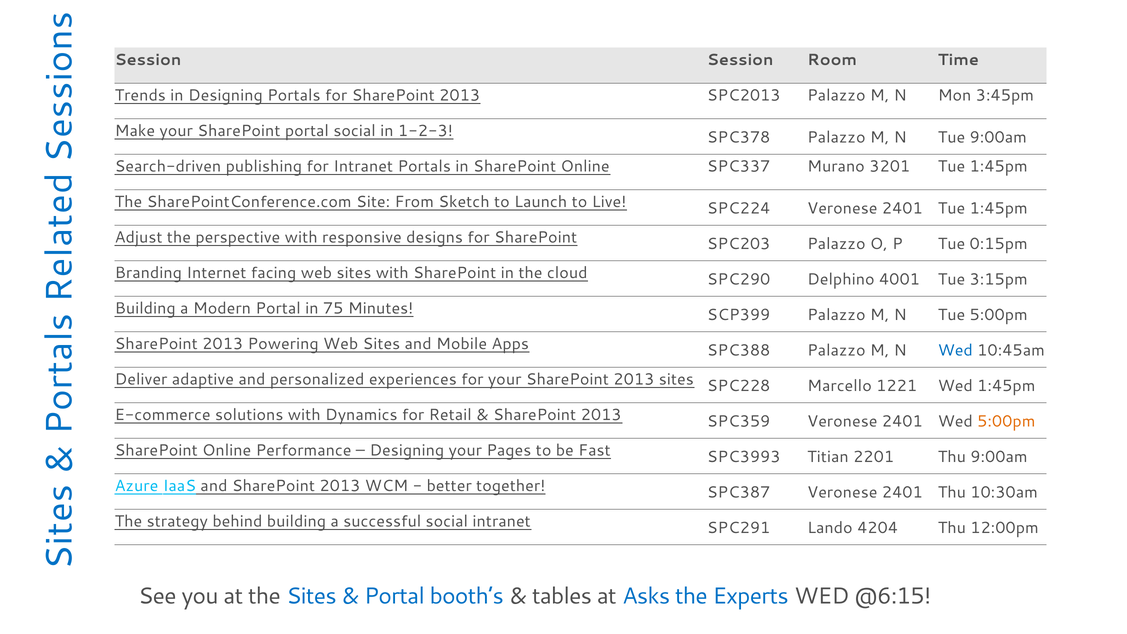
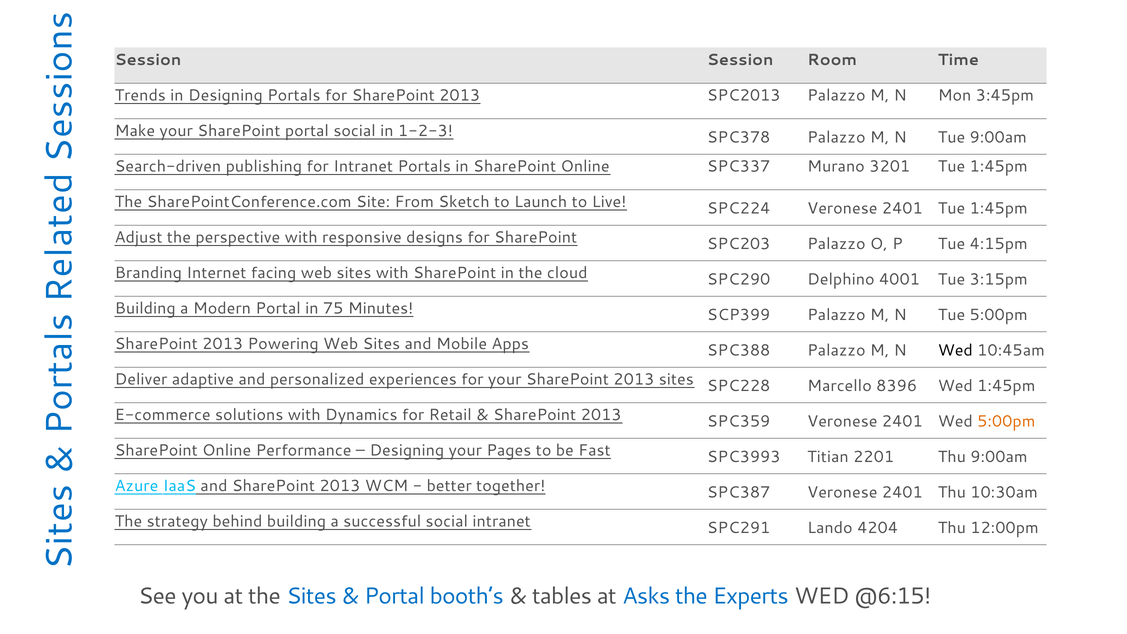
0:15pm: 0:15pm -> 4:15pm
Wed at (955, 350) colour: blue -> black
1221: 1221 -> 8396
